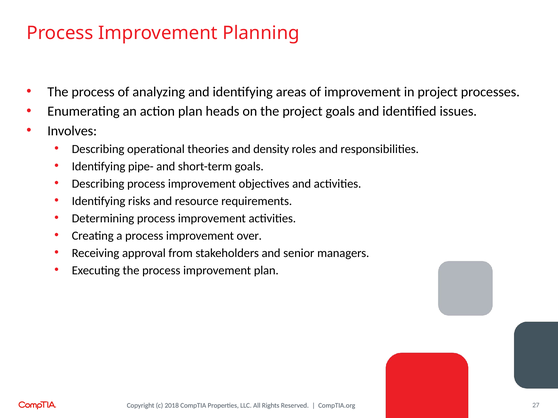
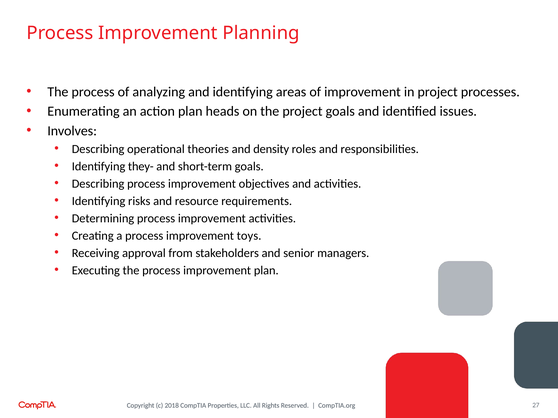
pipe-: pipe- -> they-
over: over -> toys
